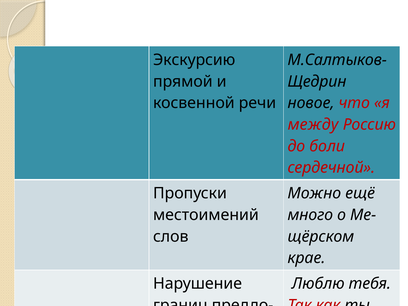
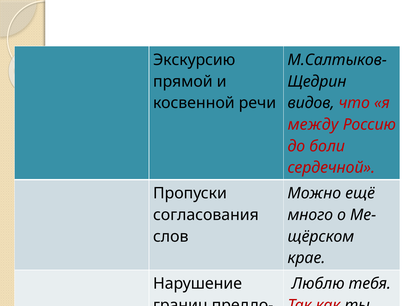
новое: новое -> видов
местоимений: местоимений -> согласования
